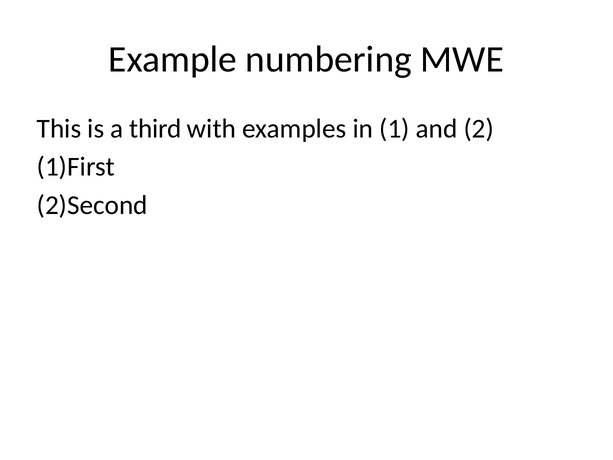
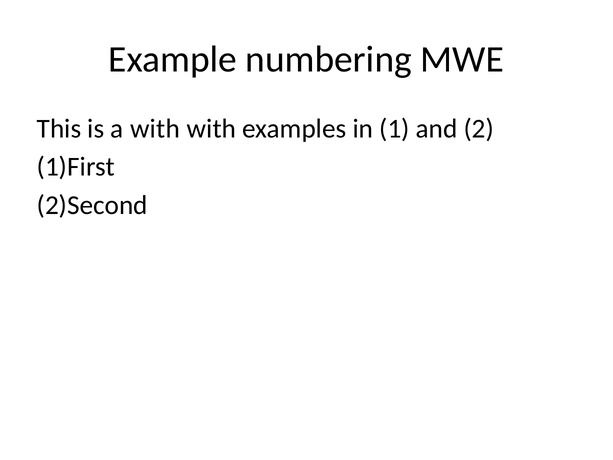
a third: third -> with
